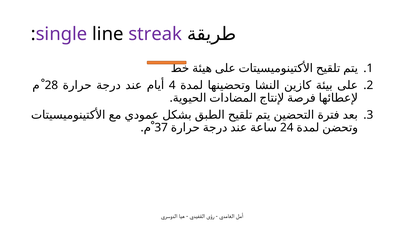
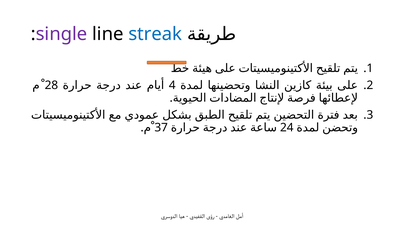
streak colour: purple -> blue
